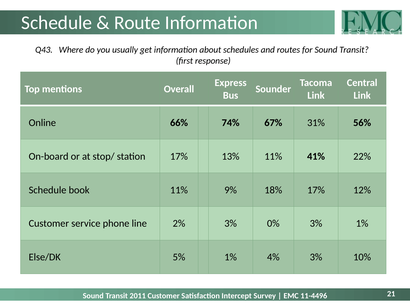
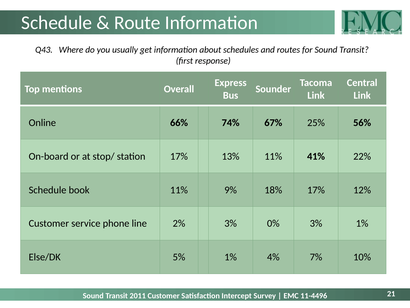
31%: 31% -> 25%
4% 3%: 3% -> 7%
